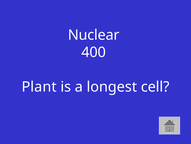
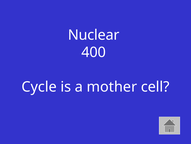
Plant: Plant -> Cycle
longest: longest -> mother
